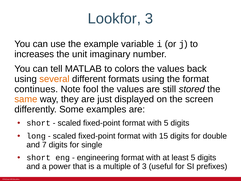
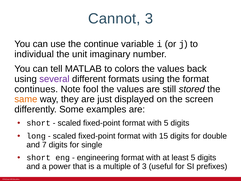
Lookfor: Lookfor -> Cannot
example: example -> continue
increases: increases -> individual
several colour: orange -> purple
